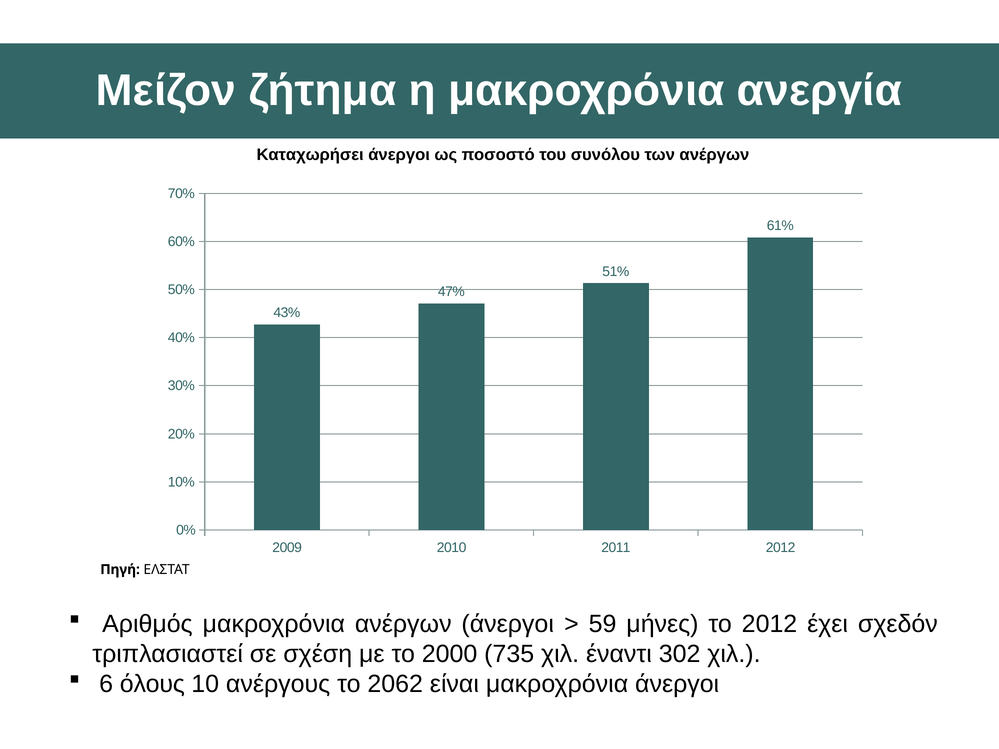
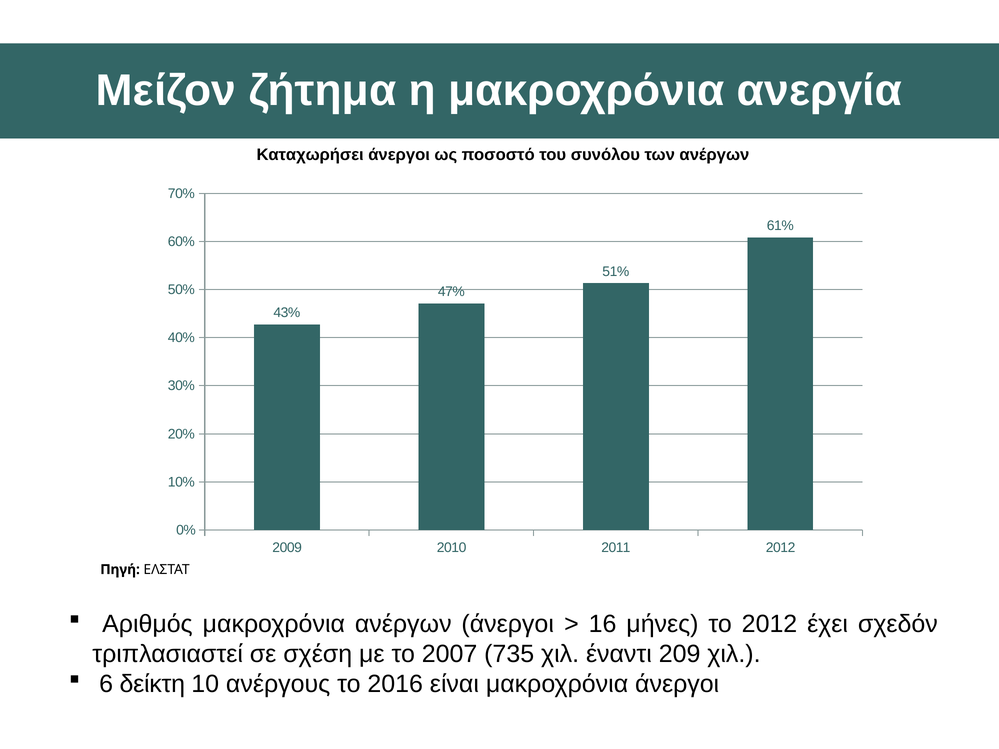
59: 59 -> 16
2000: 2000 -> 2007
302: 302 -> 209
όλους: όλους -> δείκτη
2062: 2062 -> 2016
